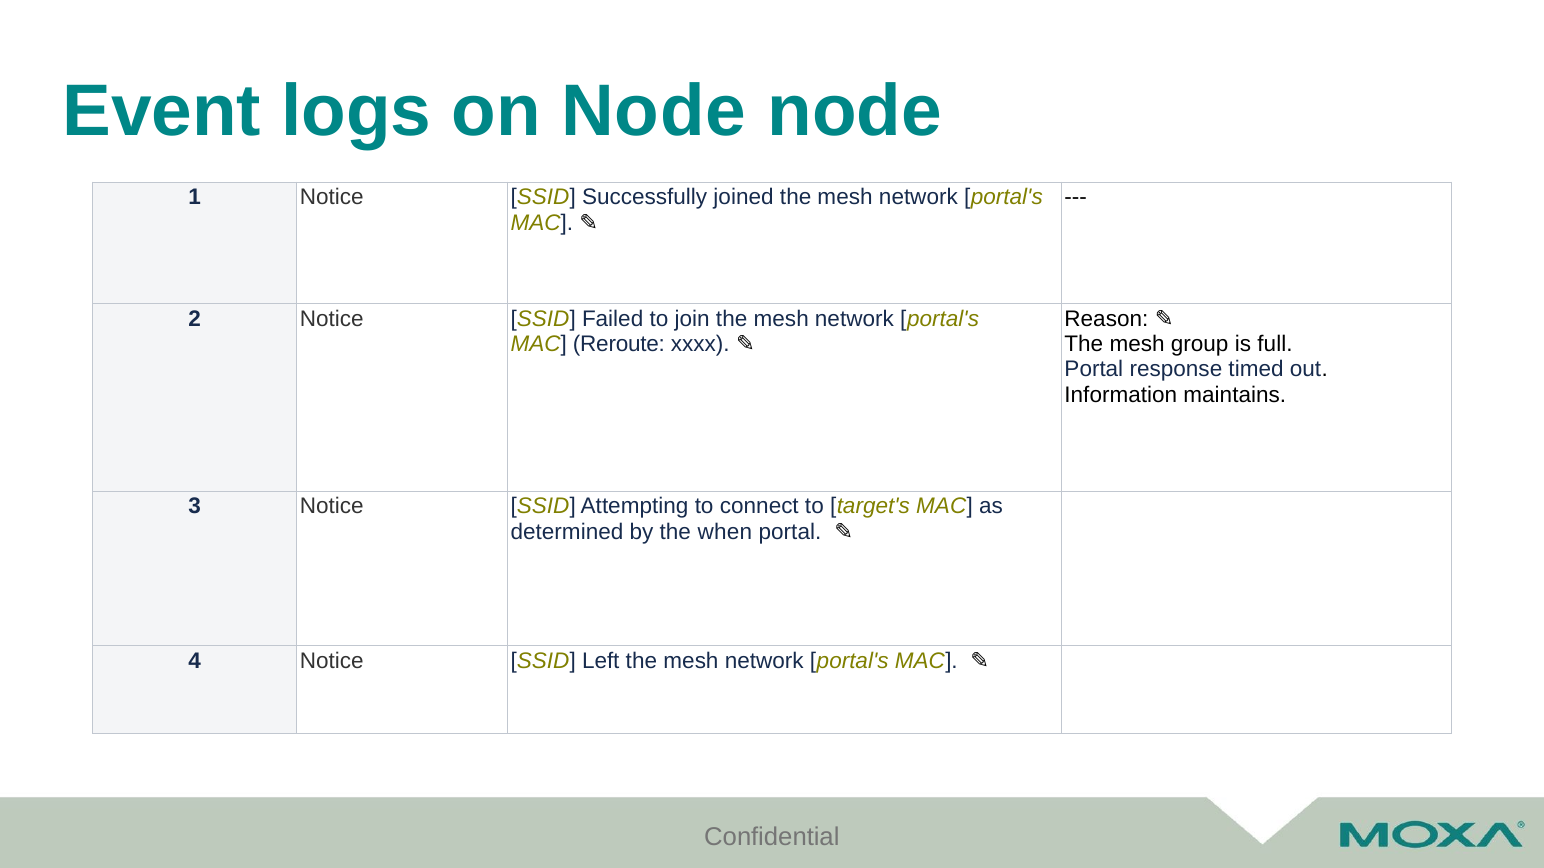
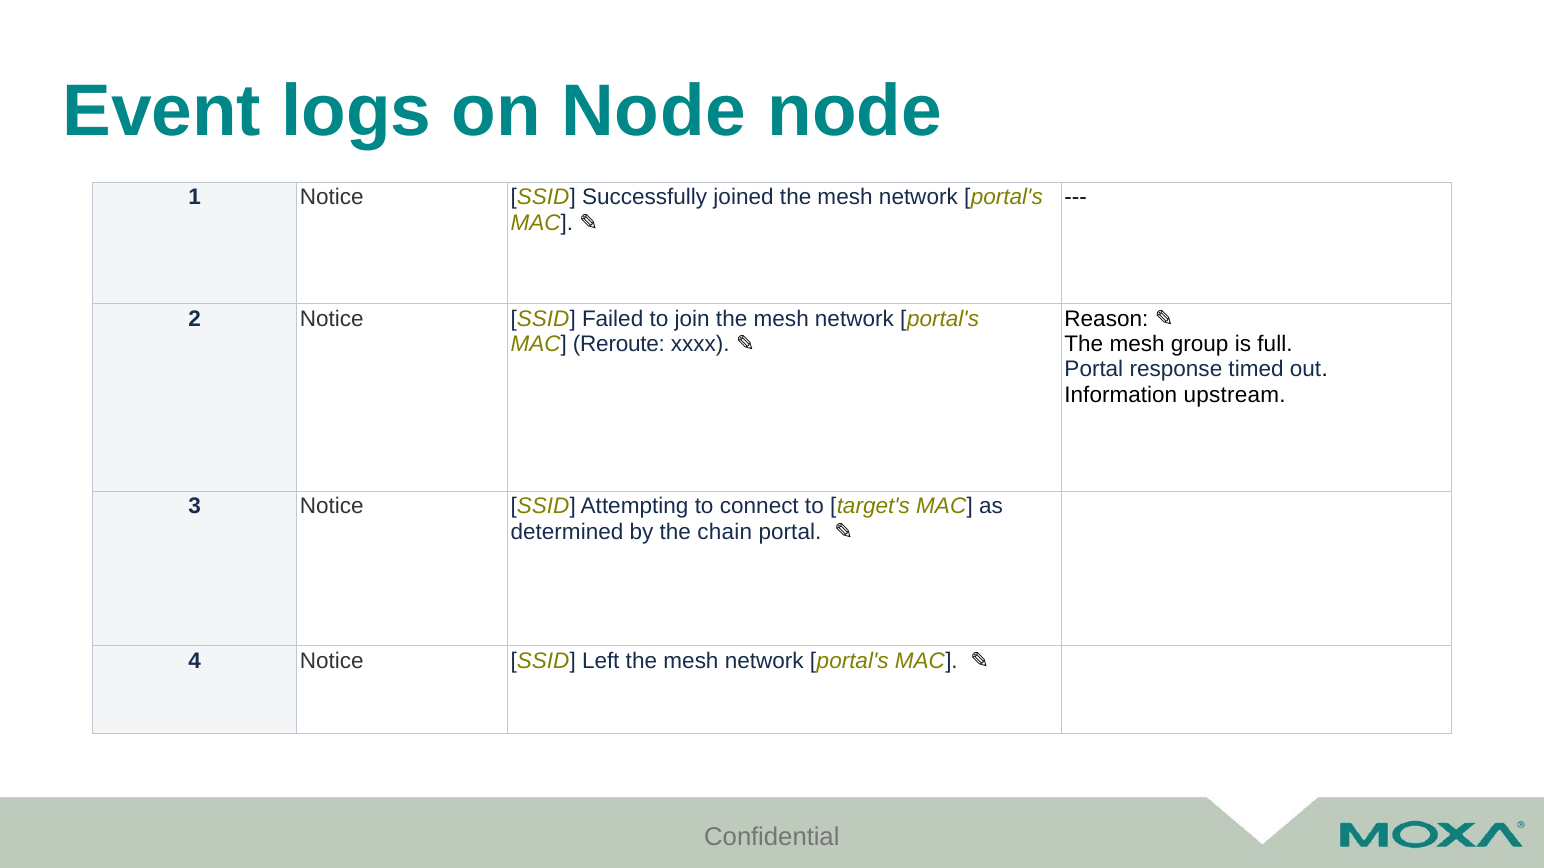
maintains: maintains -> upstream
when: when -> chain
